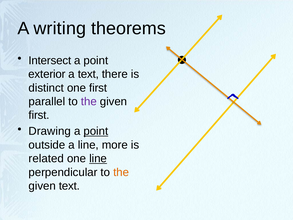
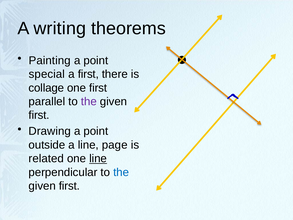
Intersect: Intersect -> Painting
exterior: exterior -> special
a text: text -> first
distinct: distinct -> collage
point at (96, 131) underline: present -> none
more: more -> page
the at (121, 172) colour: orange -> blue
text at (69, 186): text -> first
